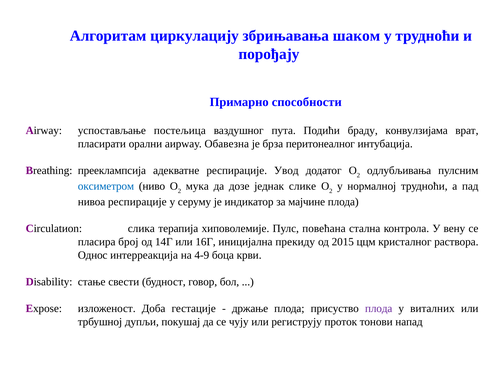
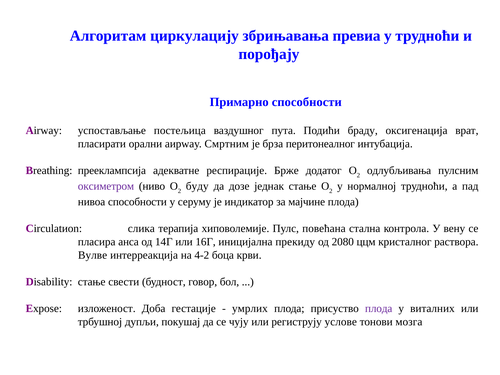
шаком: шаком -> превиа
конвулзијама: конвулзијама -> оксигенација
Обавезна: Обавезна -> Смртним
Увод: Увод -> Брже
оксиметром colour: blue -> purple
мука: мука -> буду
једнак слике: слике -> стање
нивоа респирације: респирације -> способности
број: број -> анса
2015: 2015 -> 2080
Однос: Однос -> Вулве
4-9: 4-9 -> 4-2
држање: држање -> умрлих
проток: проток -> услове
напад: напад -> мозга
